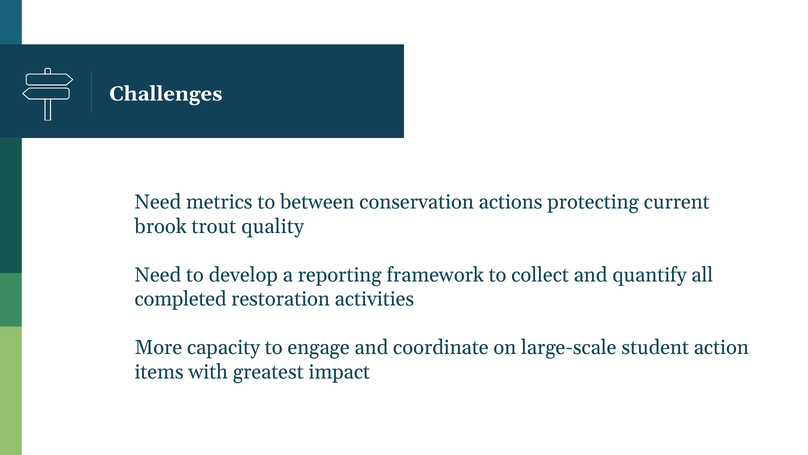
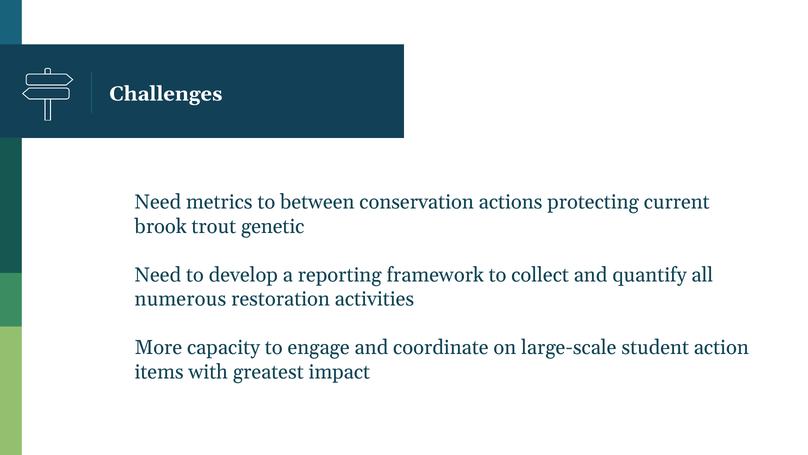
quality: quality -> genetic
completed: completed -> numerous
